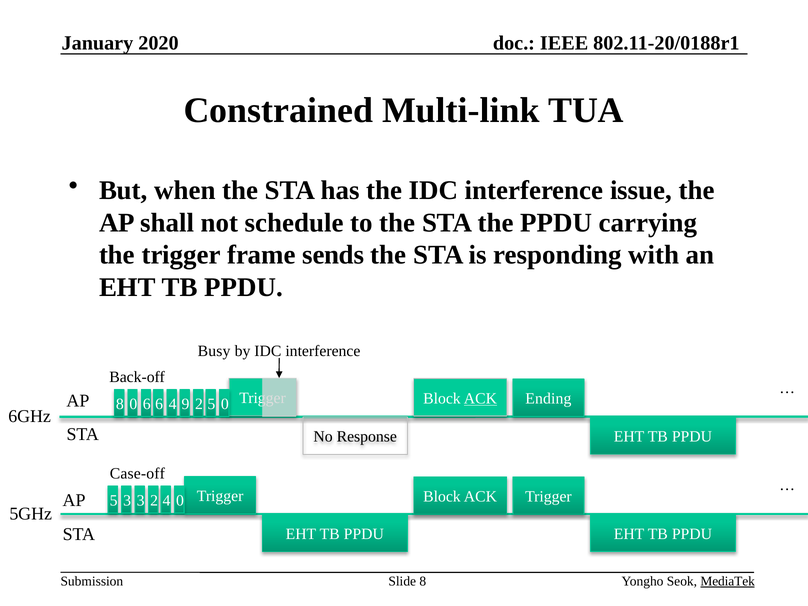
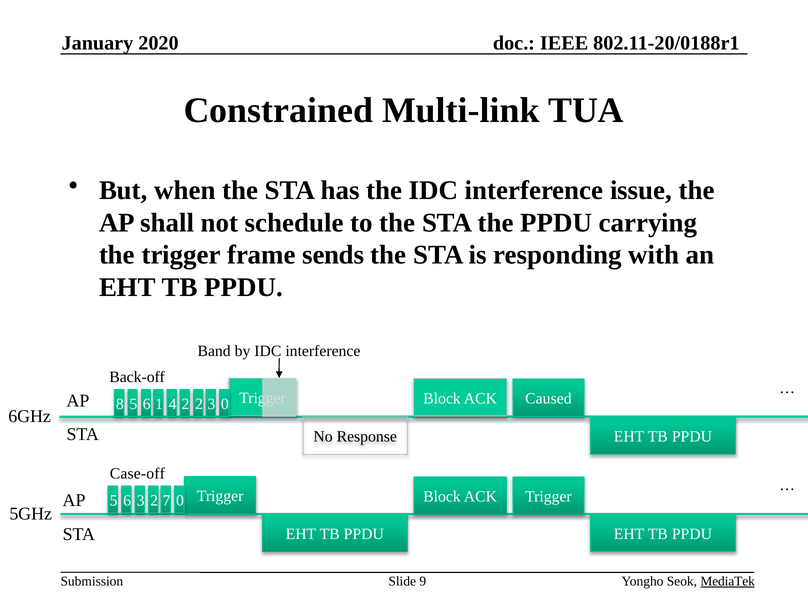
Busy: Busy -> Band
ACK at (480, 398) underline: present -> none
Ending: Ending -> Caused
8 0: 0 -> 5
6 at (159, 404): 6 -> 1
4 9: 9 -> 2
5 at (211, 404): 5 -> 3
3 at (127, 501): 3 -> 6
4 at (166, 501): 4 -> 7
Slide 8: 8 -> 9
